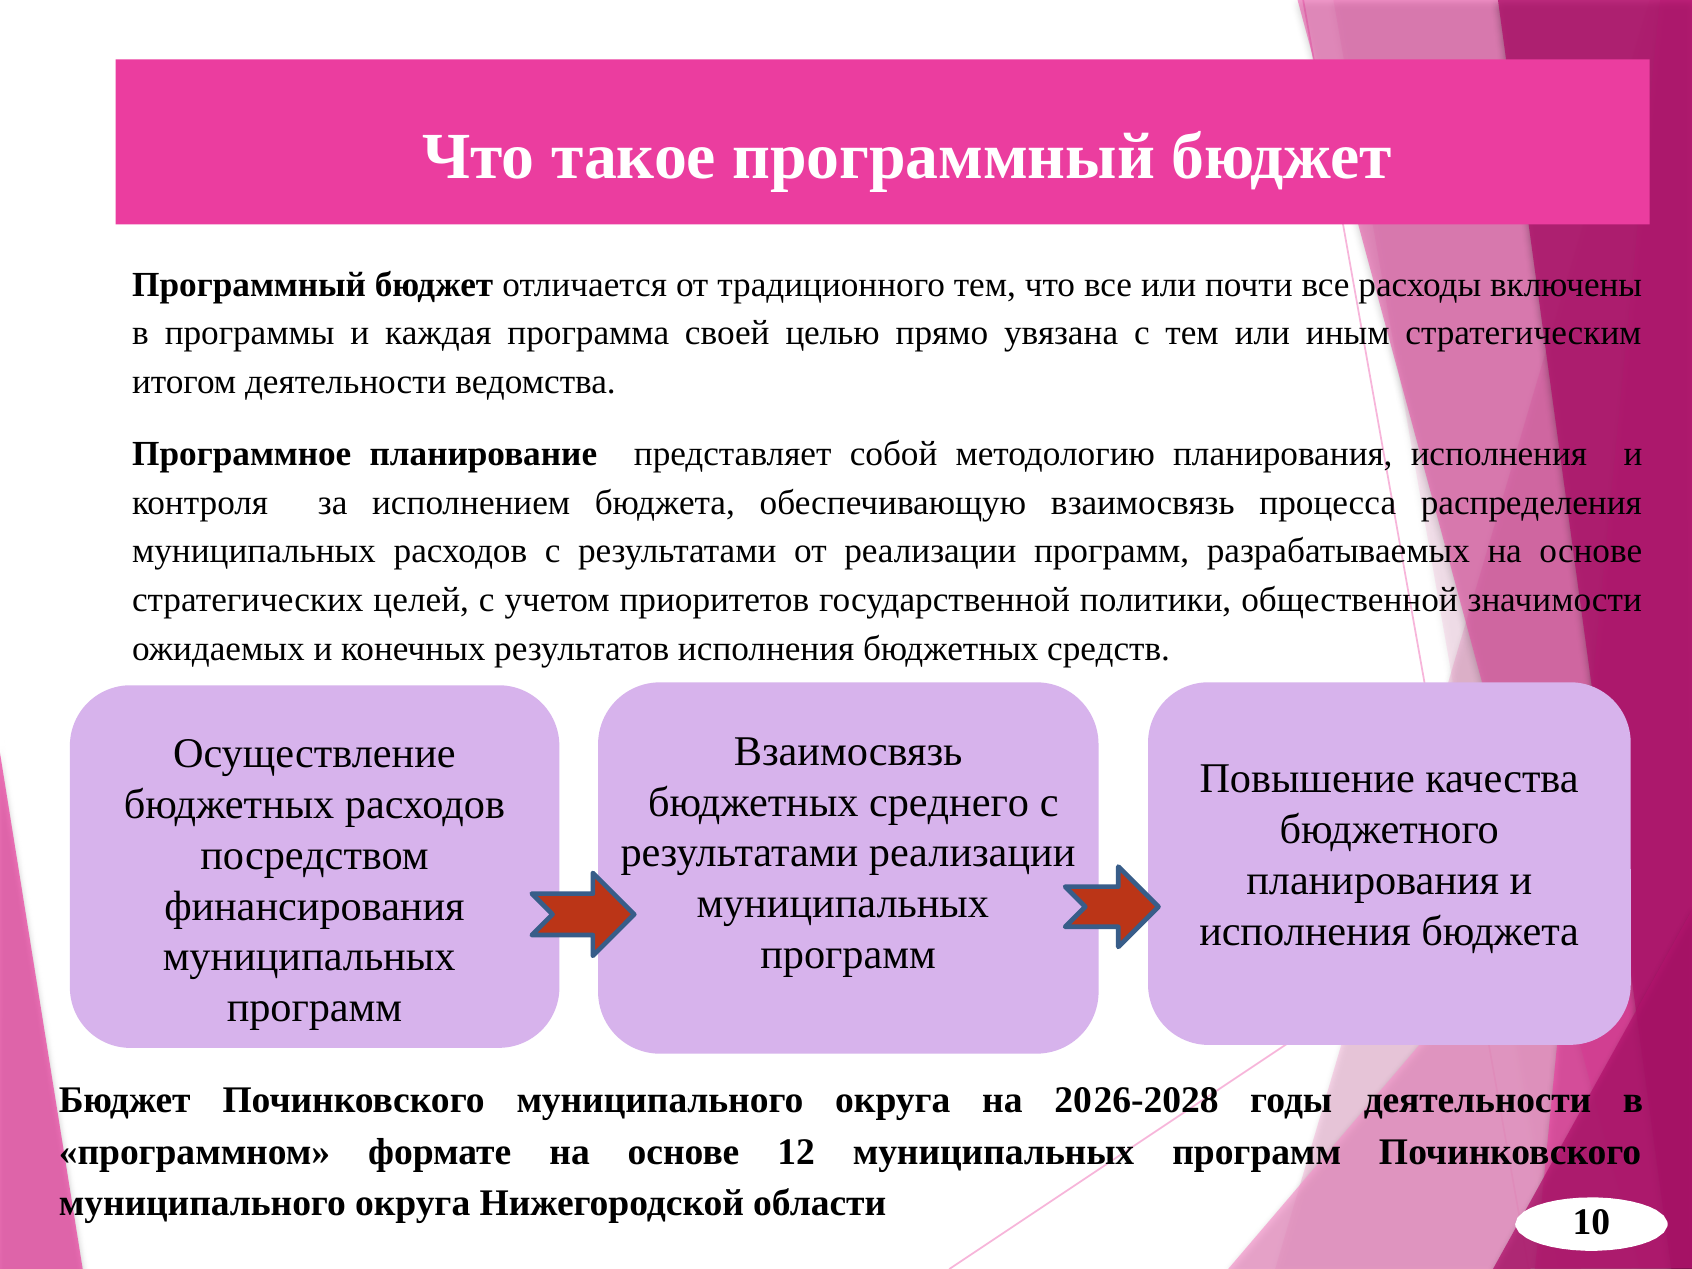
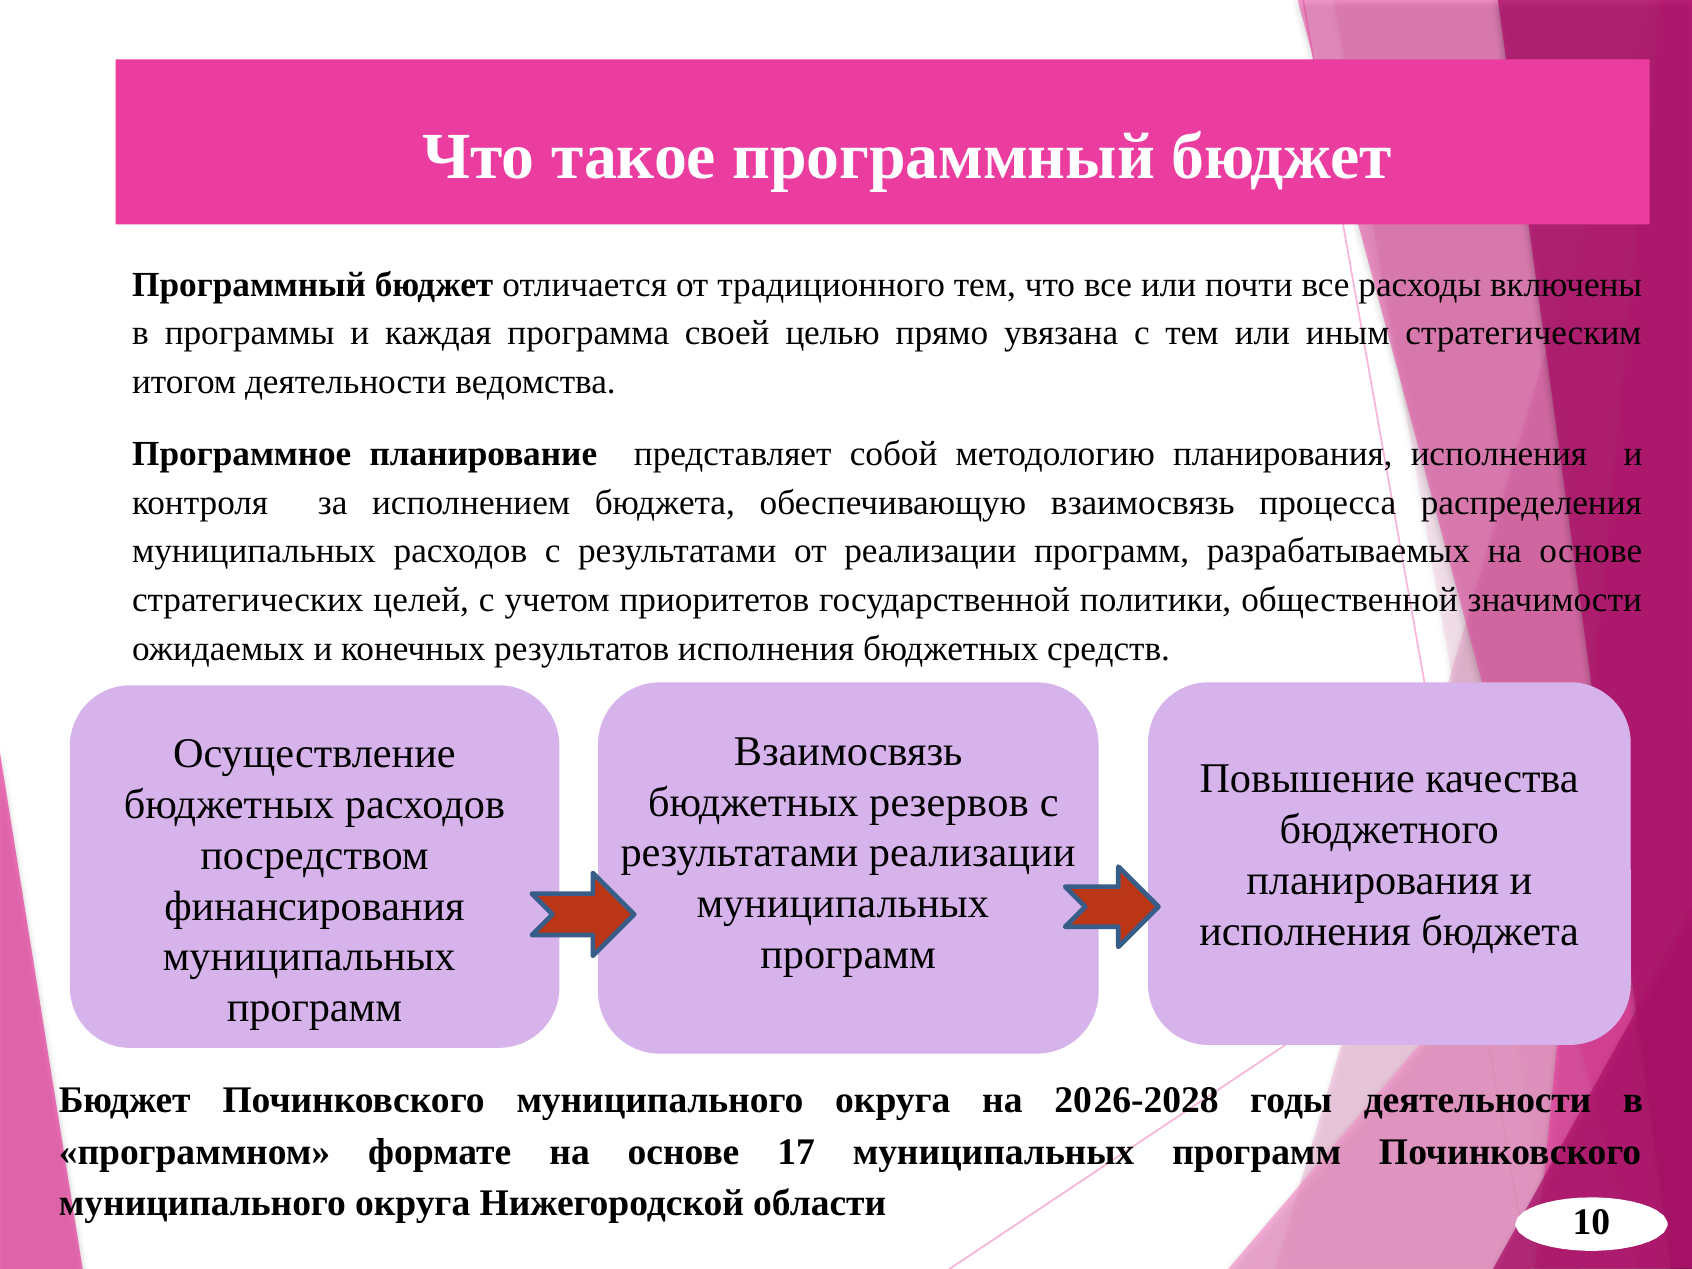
среднего: среднего -> резервов
12: 12 -> 17
